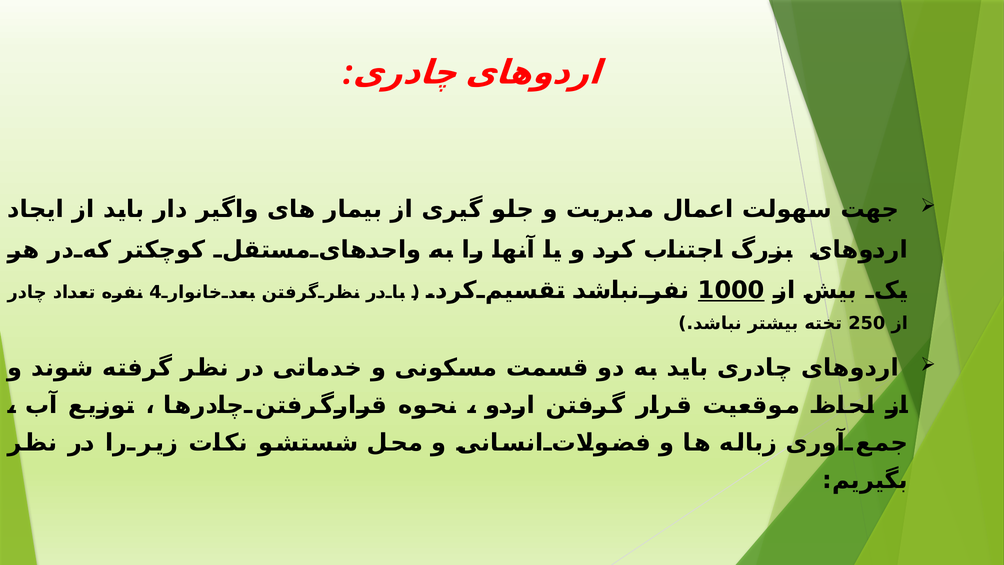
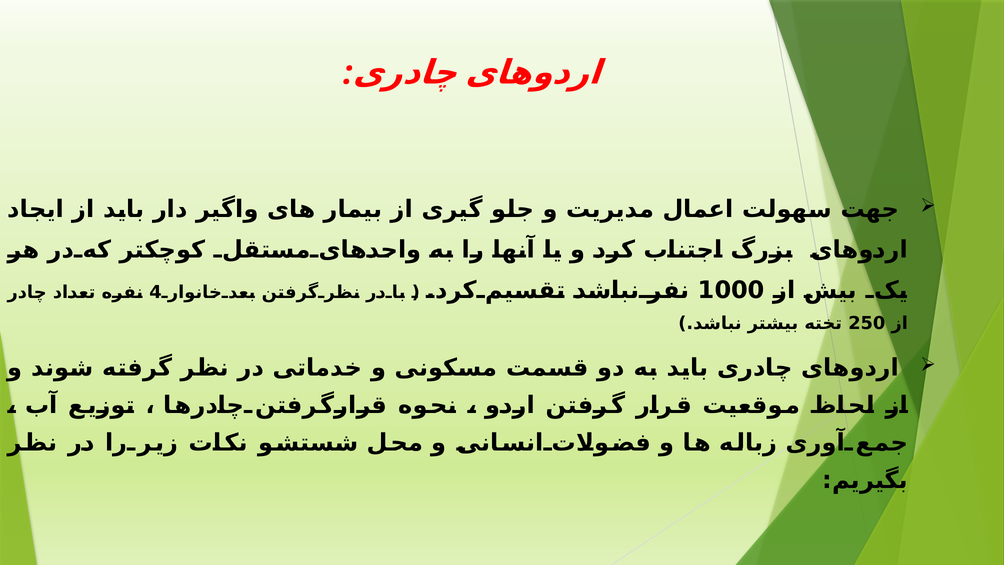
1000 underline: present -> none
